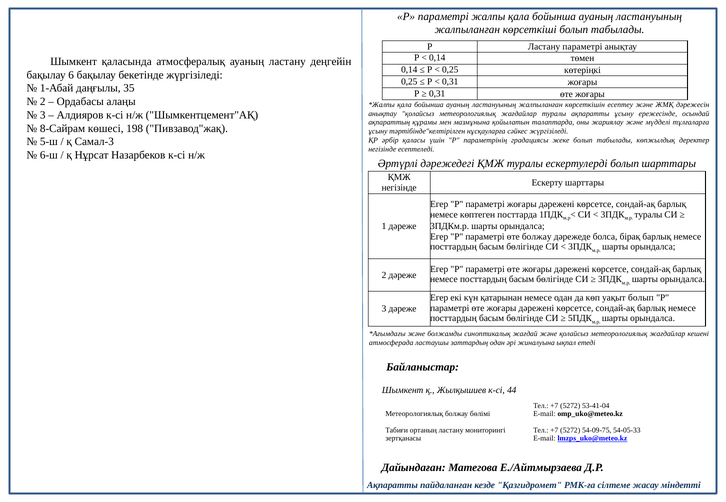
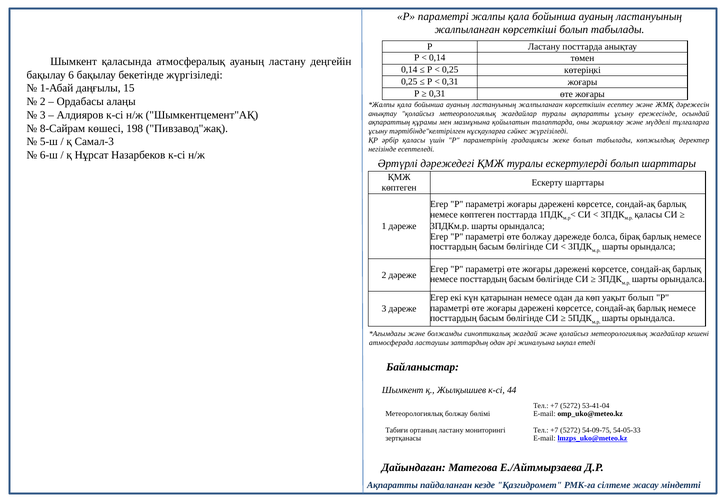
Ластану параметрі: параметрі -> посттарда
35: 35 -> 15
негізінде at (399, 188): негізінде -> көптеген
туралы at (648, 215): туралы -> қаласы
